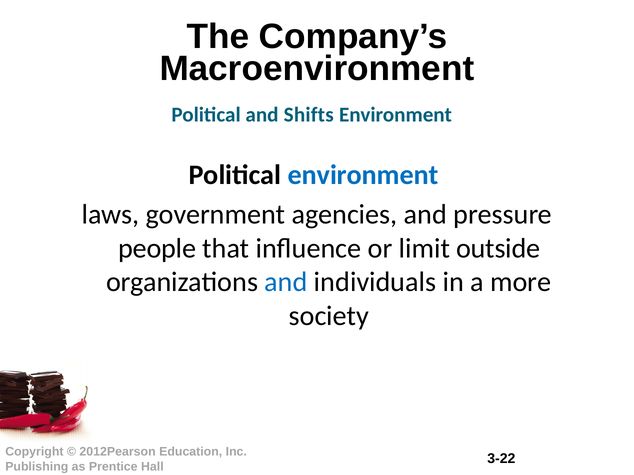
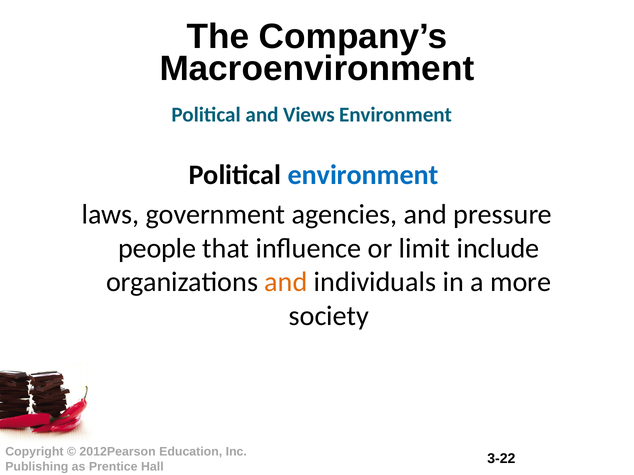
Shifts: Shifts -> Views
outside: outside -> include
and at (286, 282) colour: blue -> orange
